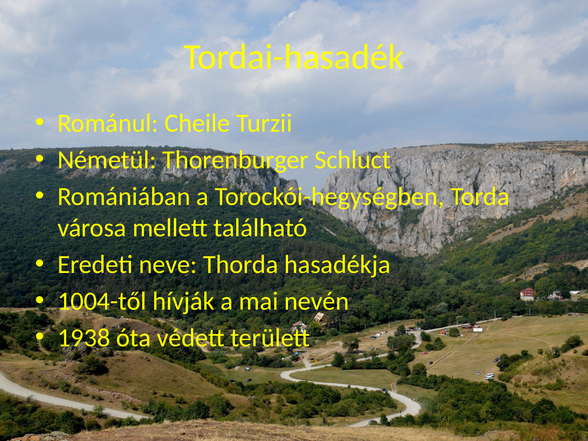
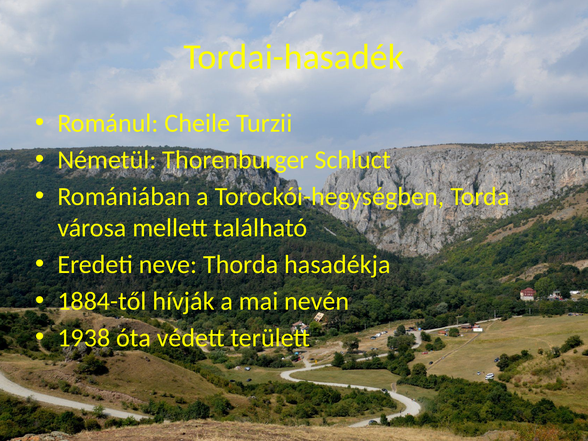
1004-től: 1004-től -> 1884-től
